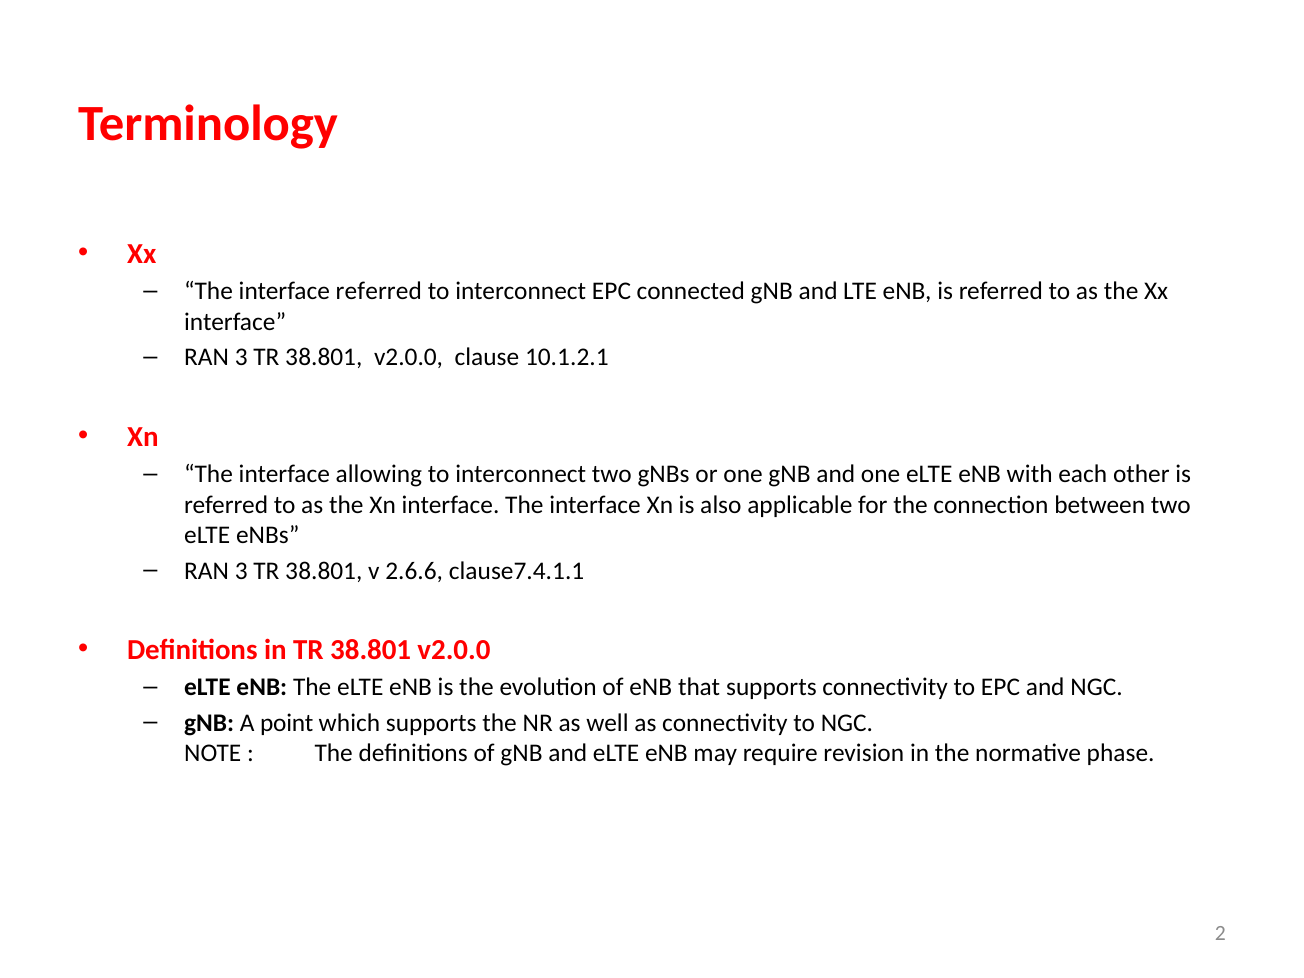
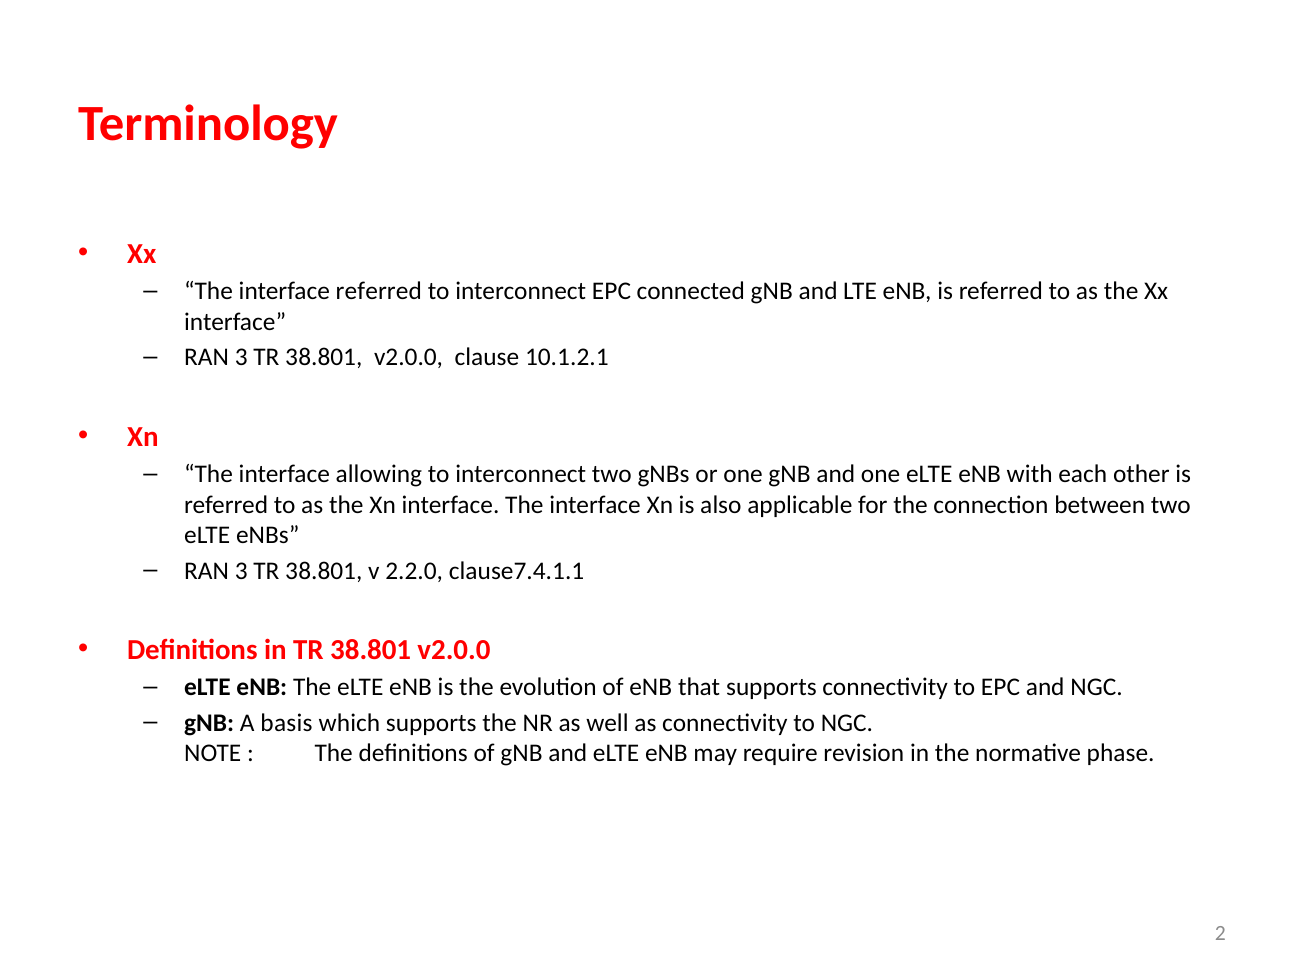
2.6.6: 2.6.6 -> 2.2.0
point: point -> basis
